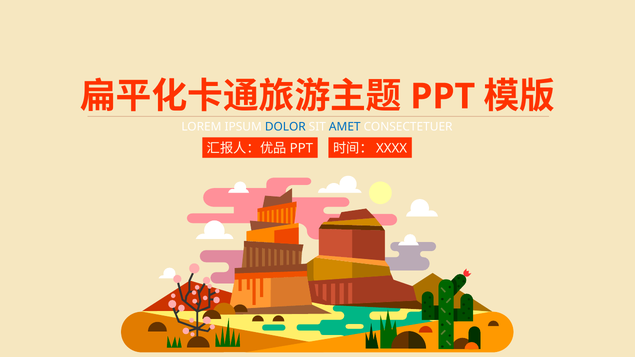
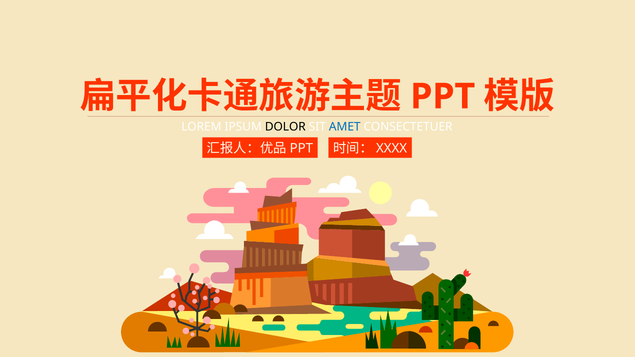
DOLOR colour: blue -> black
